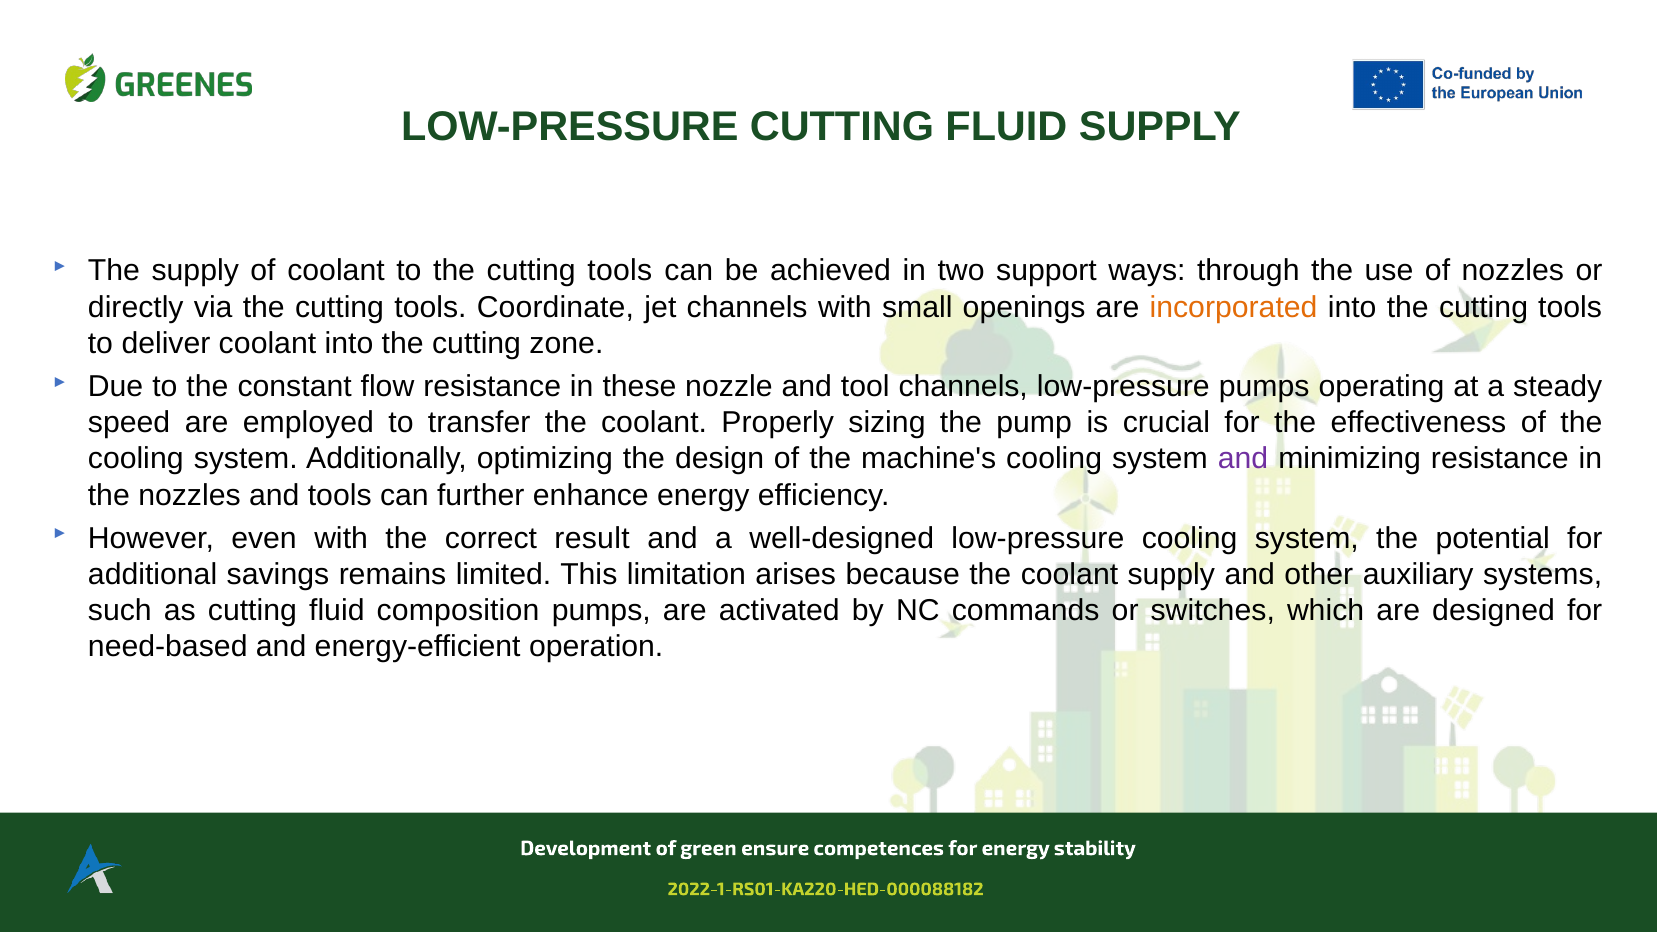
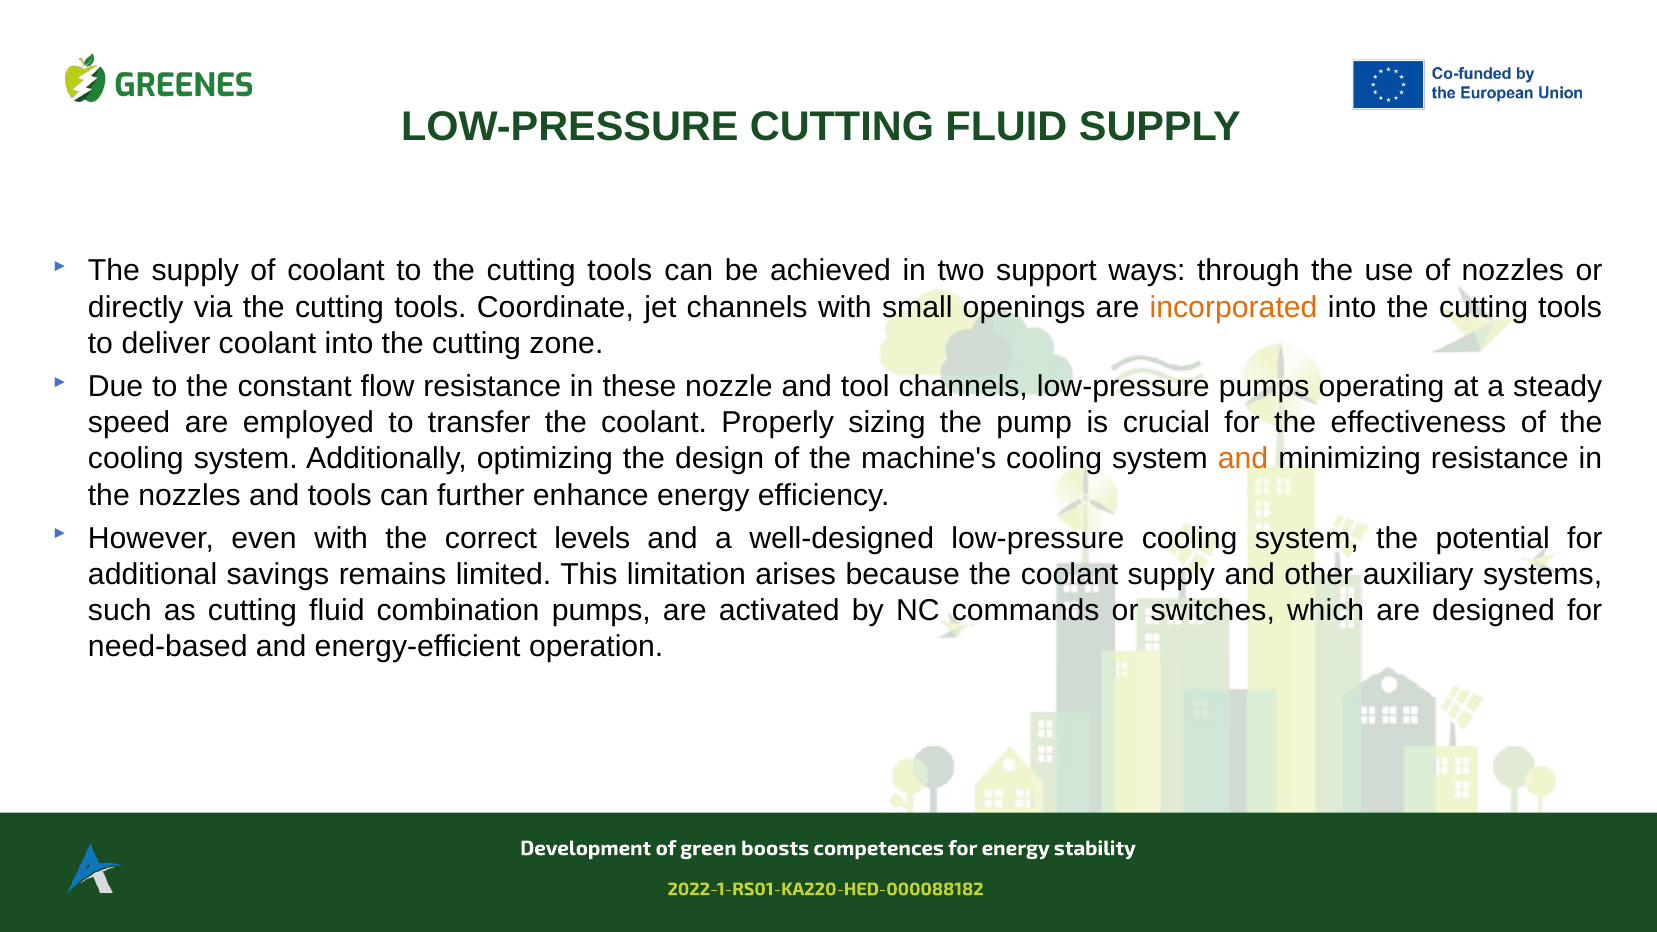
and at (1243, 459) colour: purple -> orange
result: result -> levels
composition: composition -> combination
ensure: ensure -> boosts
